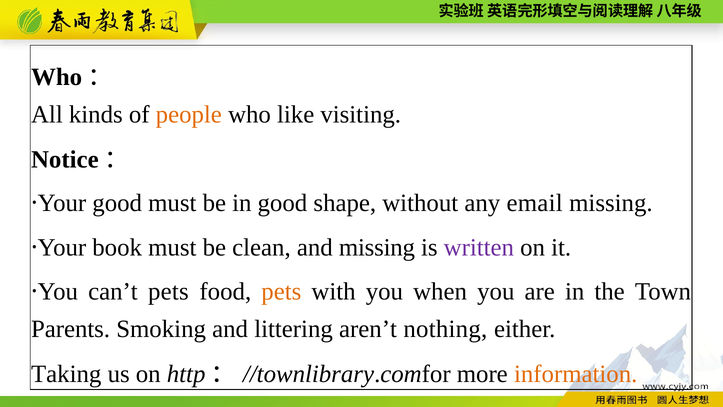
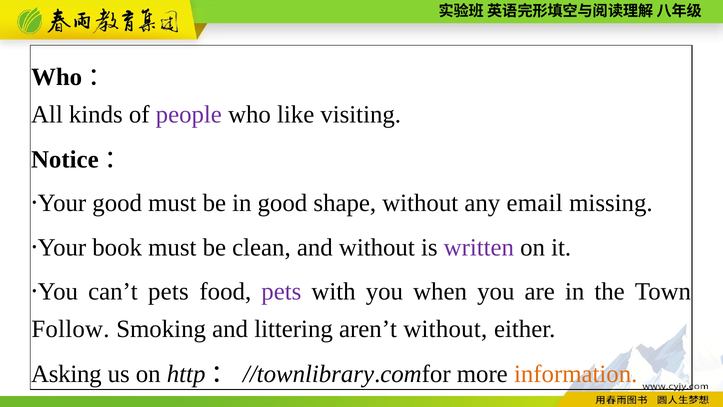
people colour: orange -> purple
and missing: missing -> without
pets at (281, 291) colour: orange -> purple
Parents: Parents -> Follow
aren’t nothing: nothing -> without
Taking: Taking -> Asking
